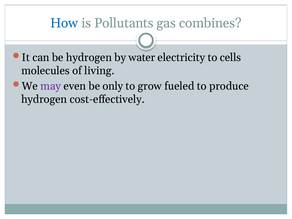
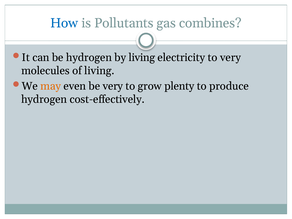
by water: water -> living
to cells: cells -> very
may colour: purple -> orange
be only: only -> very
fueled: fueled -> plenty
